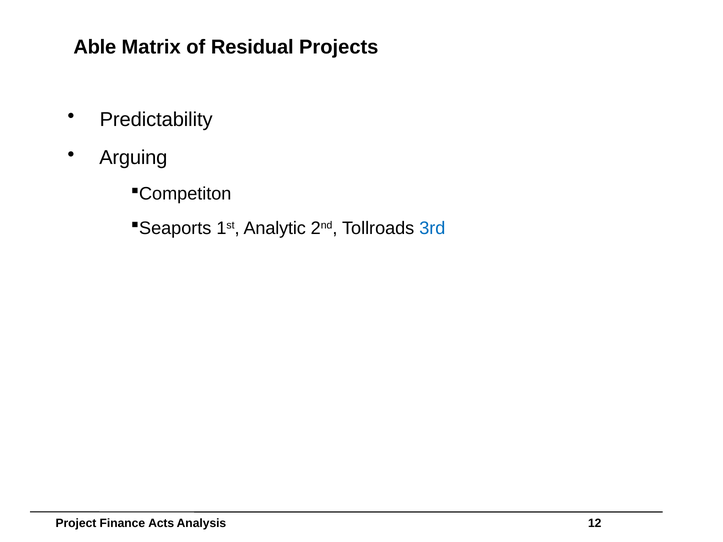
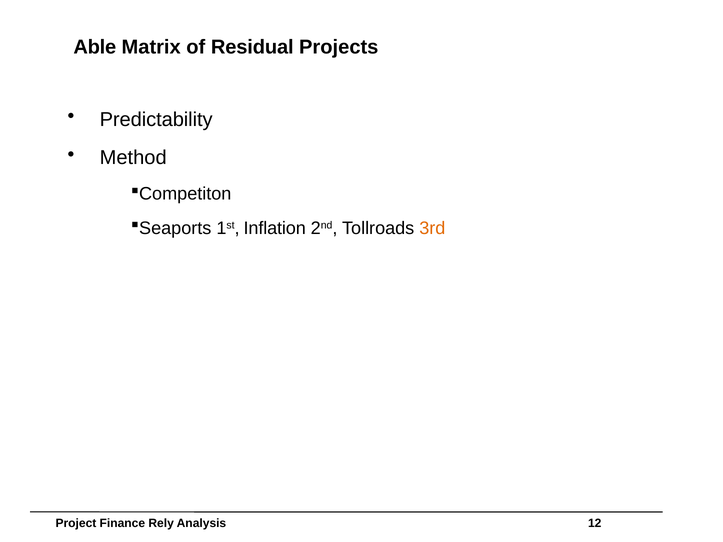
Arguing: Arguing -> Method
Analytic: Analytic -> Inflation
3rd colour: blue -> orange
Acts: Acts -> Rely
